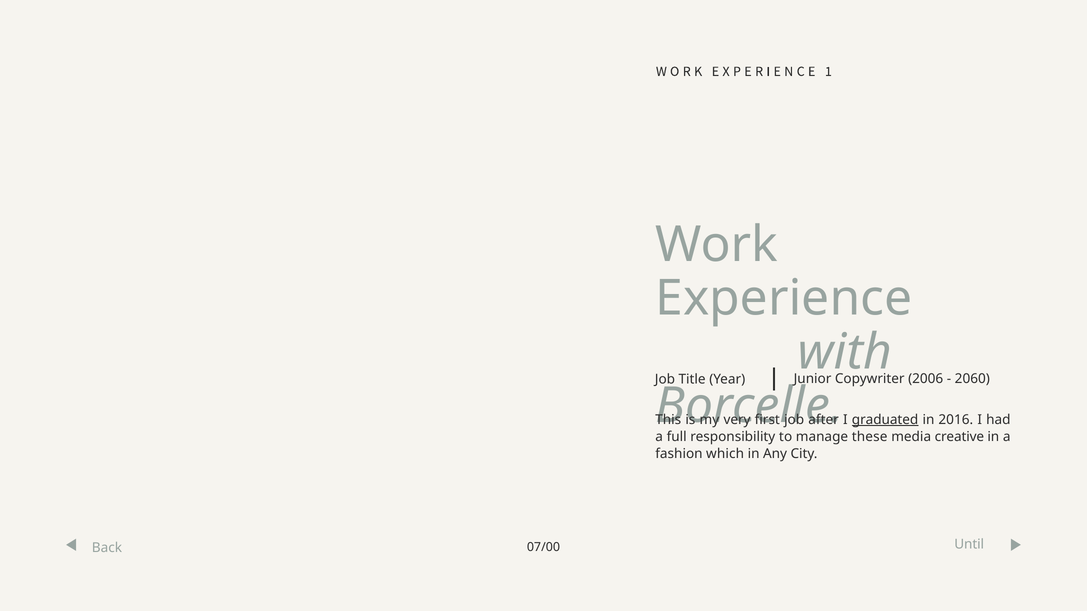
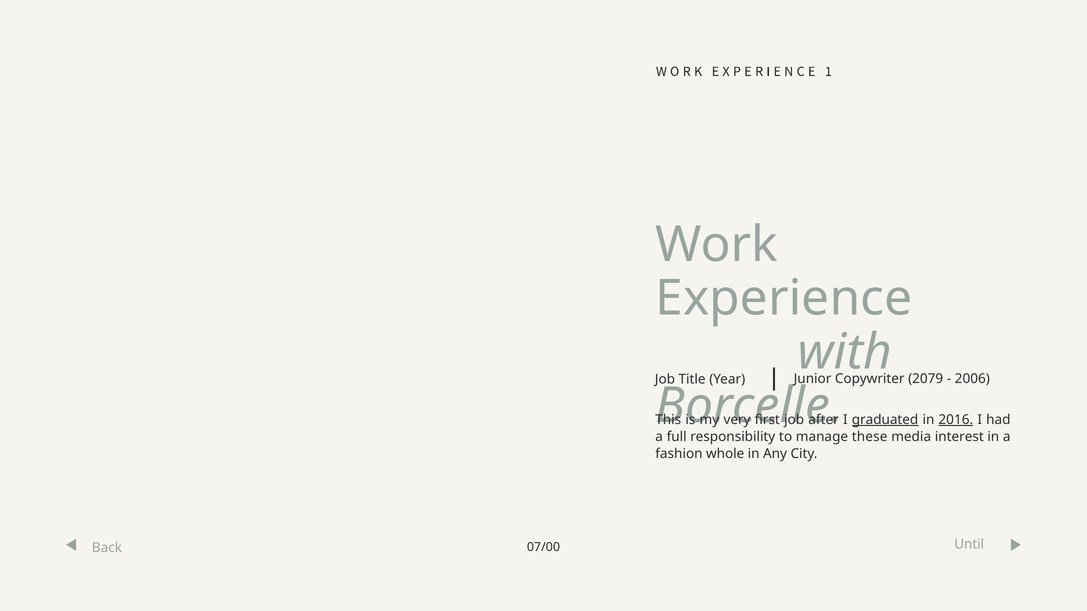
2006: 2006 -> 2079
2060: 2060 -> 2006
2016 underline: none -> present
creative: creative -> interest
which: which -> whole
